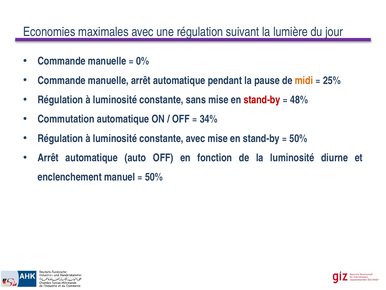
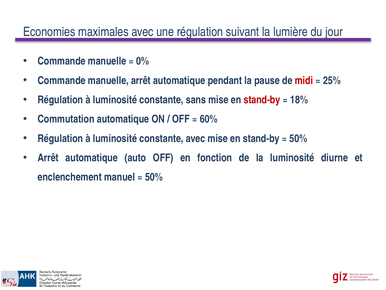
midi colour: orange -> red
48%: 48% -> 18%
34%: 34% -> 60%
